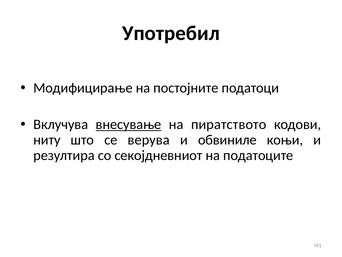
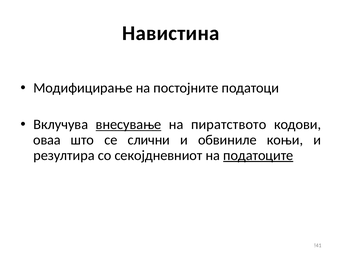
Употребил: Употребил -> Навистина
ниту: ниту -> оваа
верува: верува -> слични
податоците underline: none -> present
